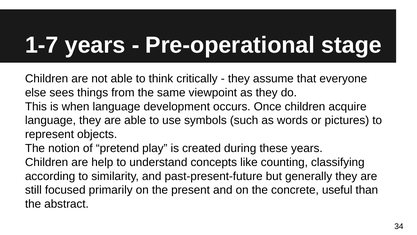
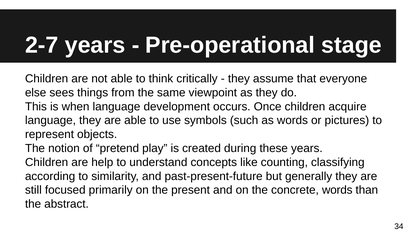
1-7: 1-7 -> 2-7
concrete useful: useful -> words
